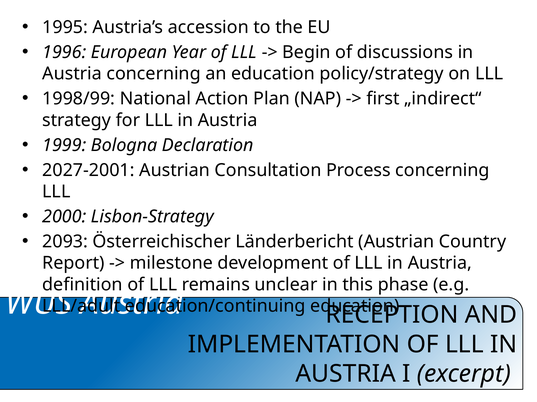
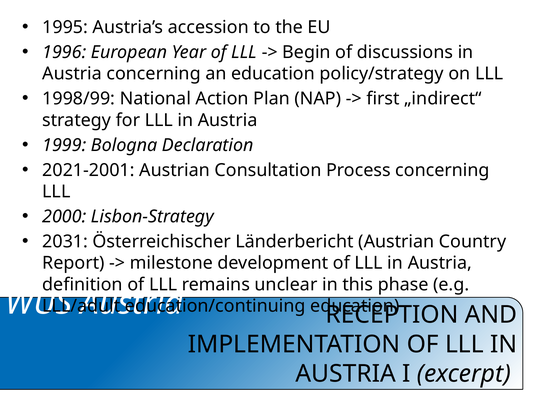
2027-2001: 2027-2001 -> 2021-2001
2093: 2093 -> 2031
